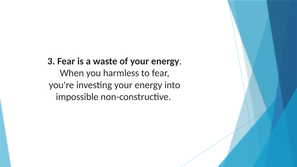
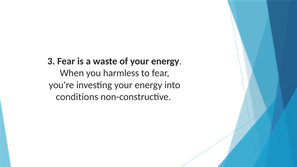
impossible: impossible -> conditions
